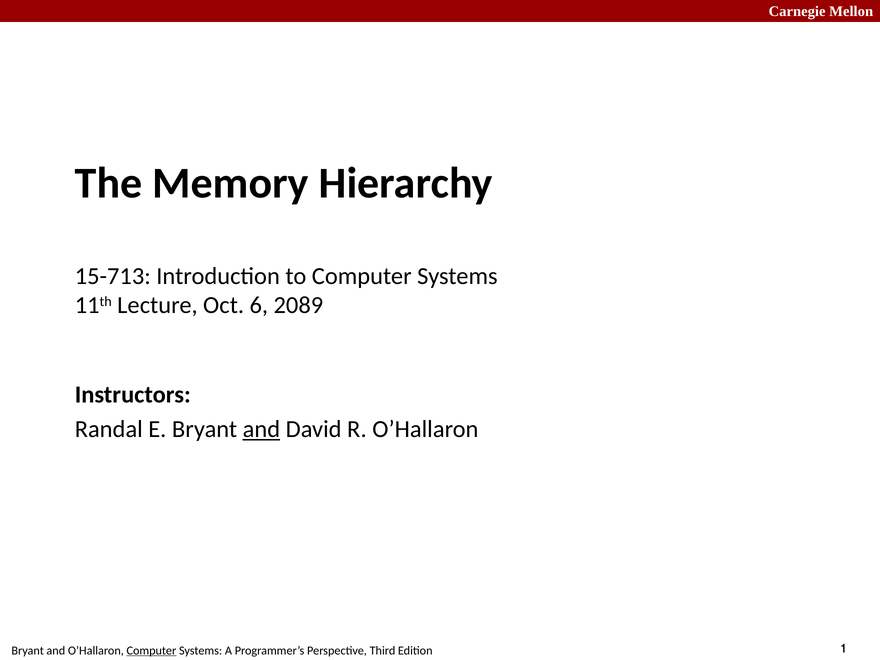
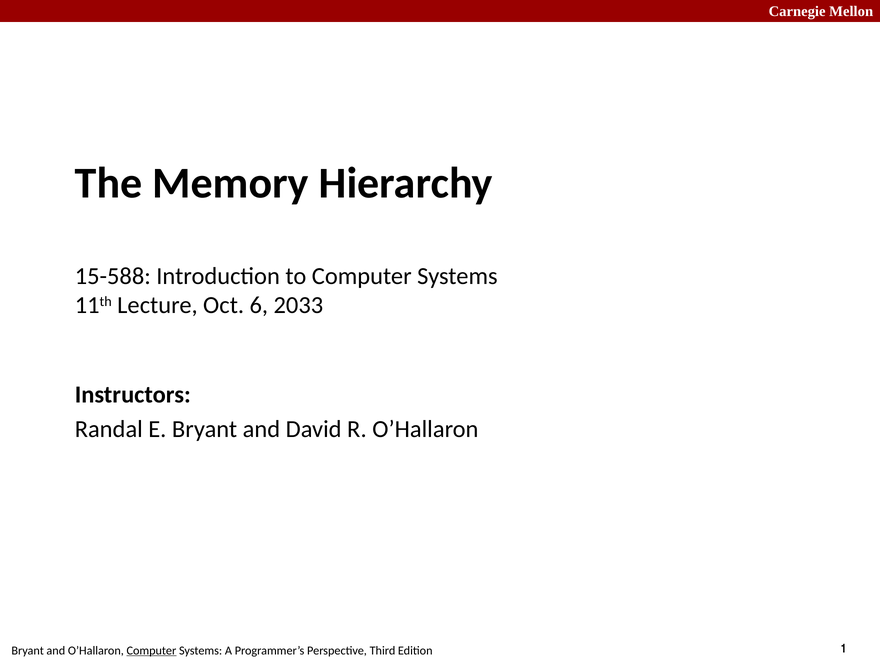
15-713: 15-713 -> 15-588
2089: 2089 -> 2033
and at (261, 429) underline: present -> none
